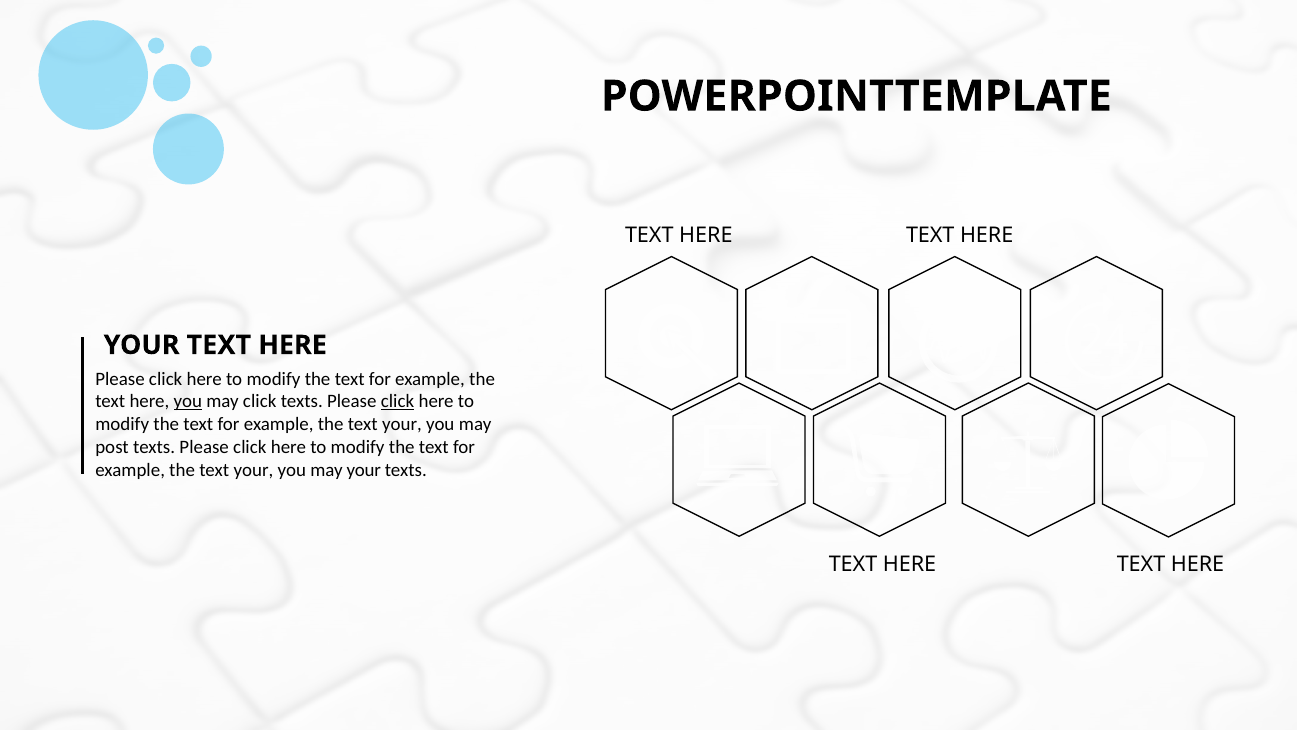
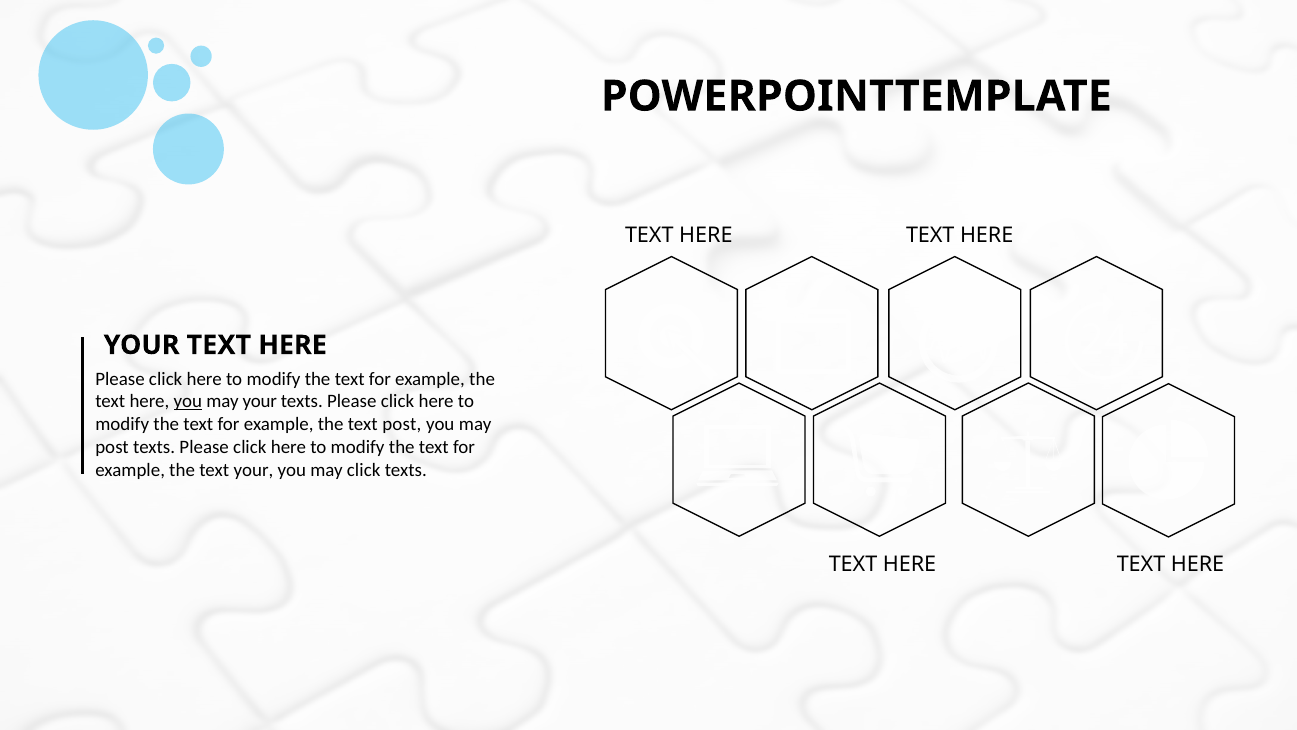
may click: click -> your
click at (398, 401) underline: present -> none
your at (402, 424): your -> post
may your: your -> click
